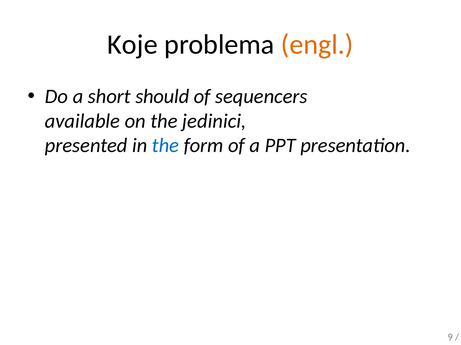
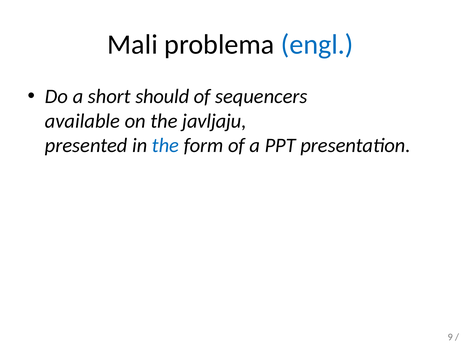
Koje: Koje -> Mali
engl colour: orange -> blue
jedinici: jedinici -> javljaju
